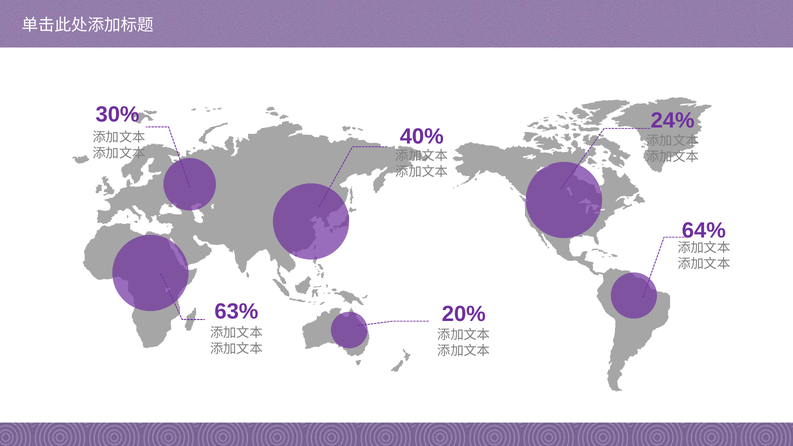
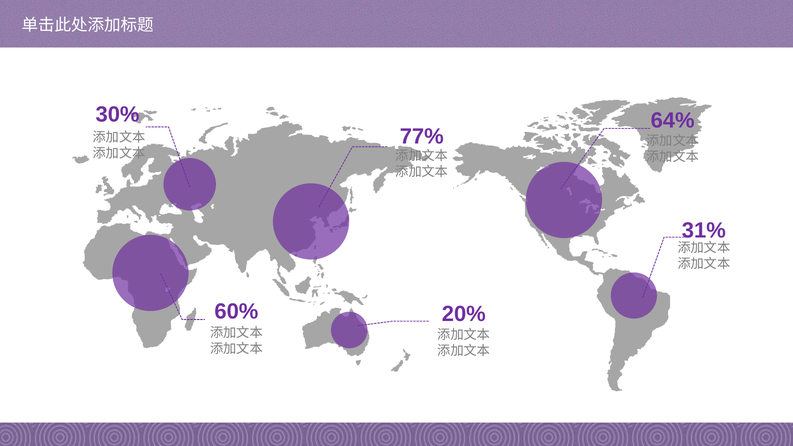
24%: 24% -> 64%
40%: 40% -> 77%
64%: 64% -> 31%
63%: 63% -> 60%
